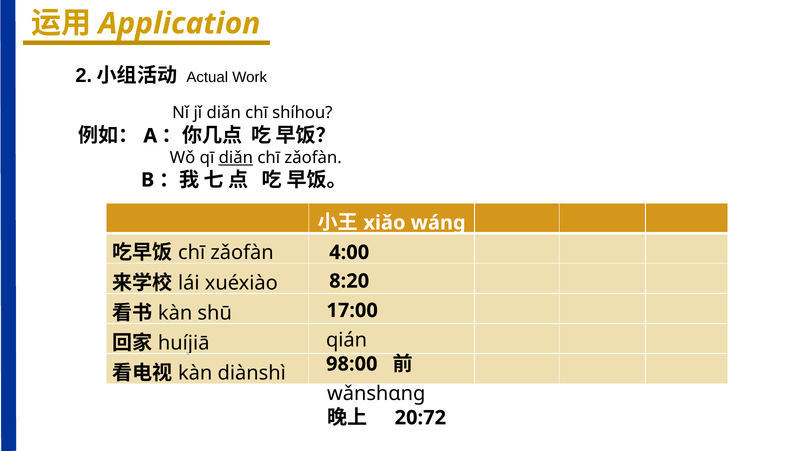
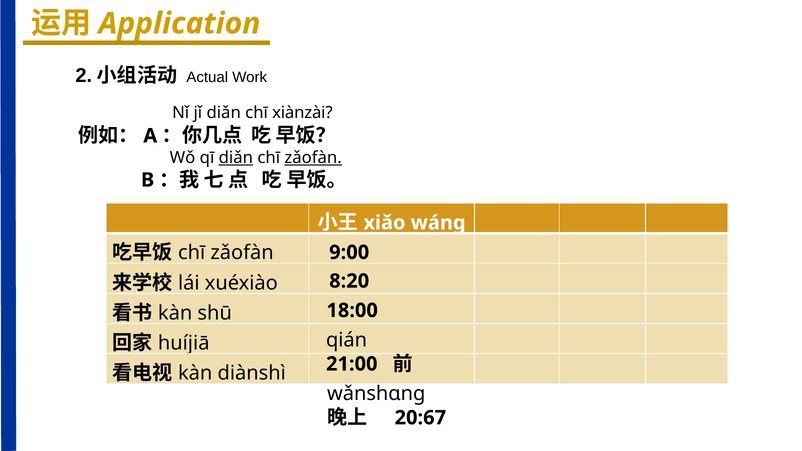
shíhou: shíhou -> xiànzài
zǎofàn at (313, 158) underline: none -> present
4:00: 4:00 -> 9:00
17:00: 17:00 -> 18:00
98:00: 98:00 -> 21:00
20:72: 20:72 -> 20:67
